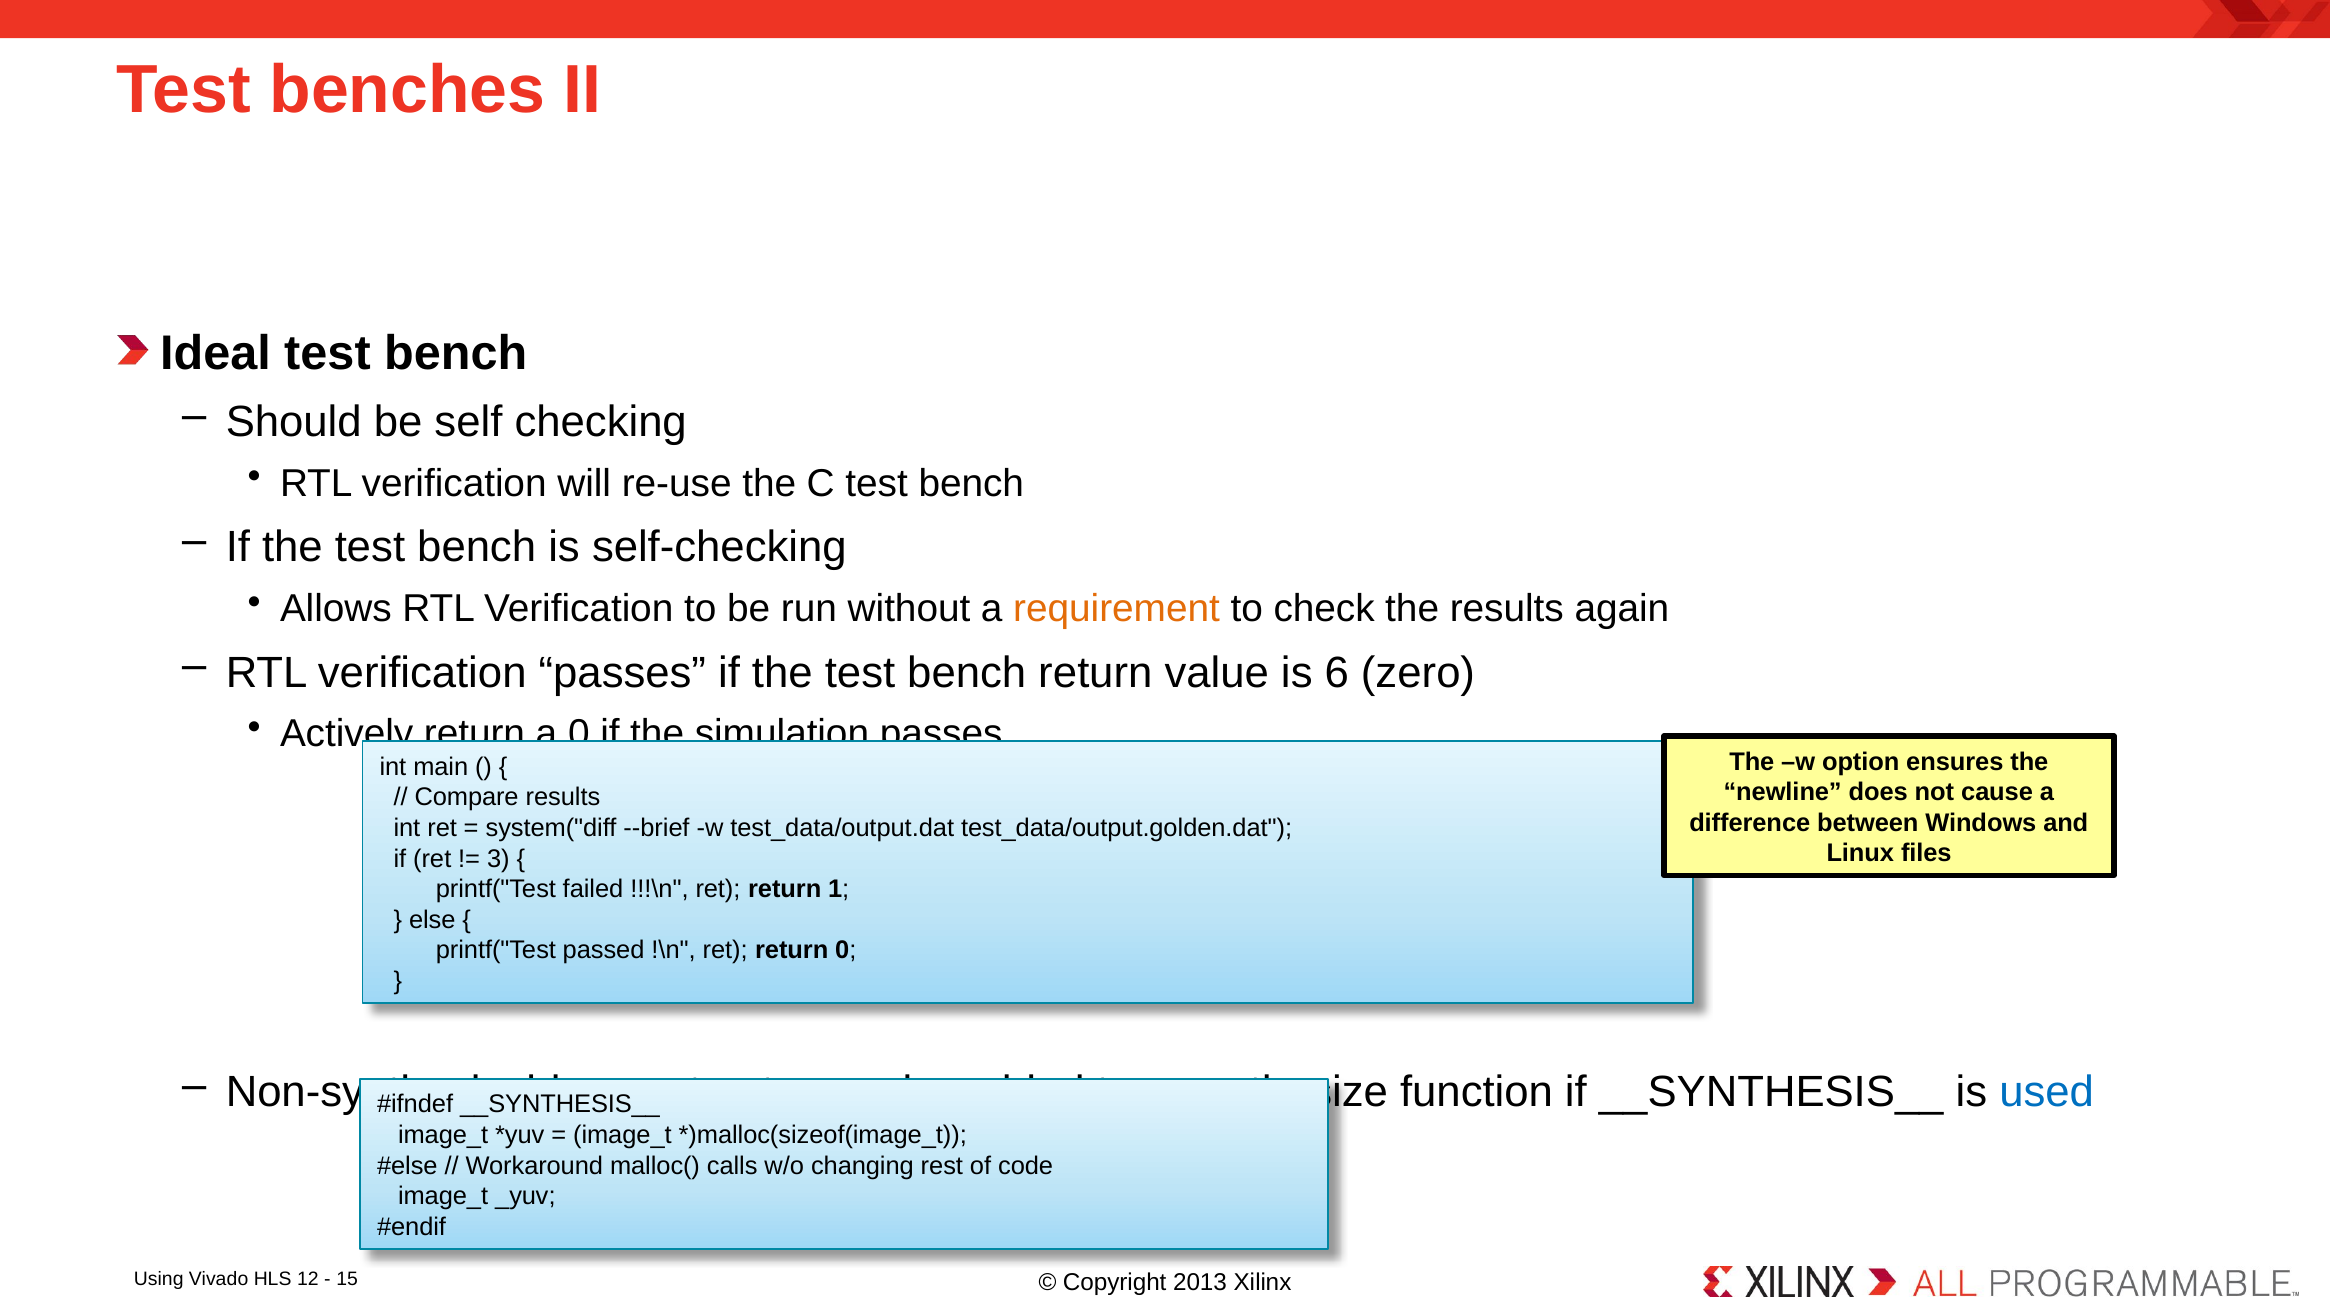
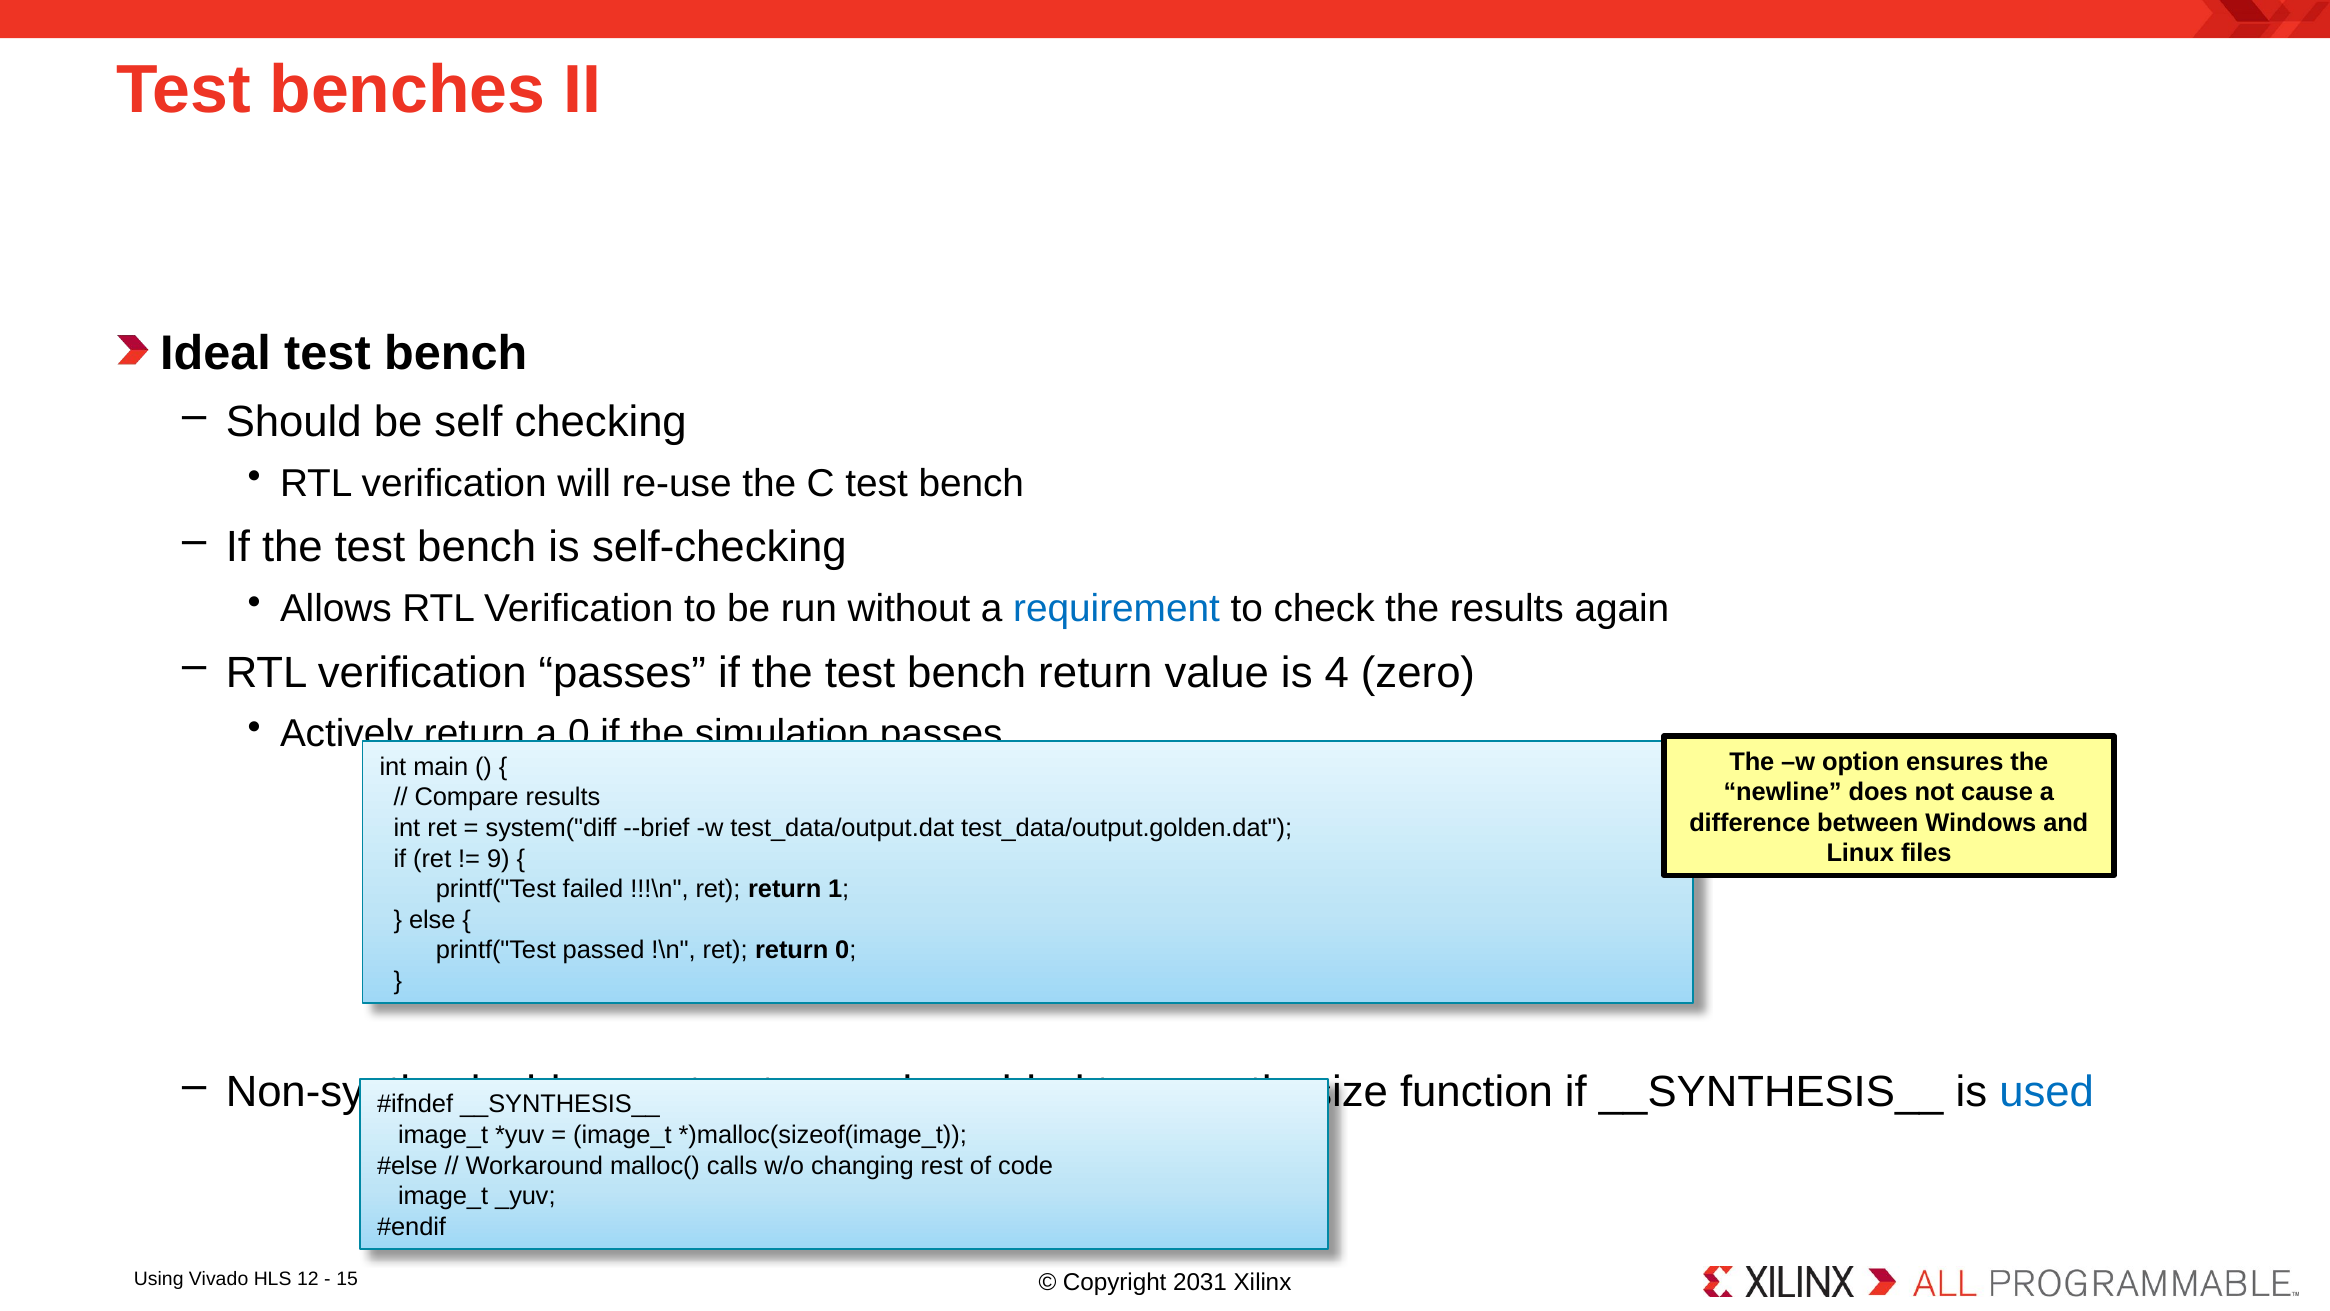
requirement colour: orange -> blue
6: 6 -> 4
3: 3 -> 9
2013: 2013 -> 2031
